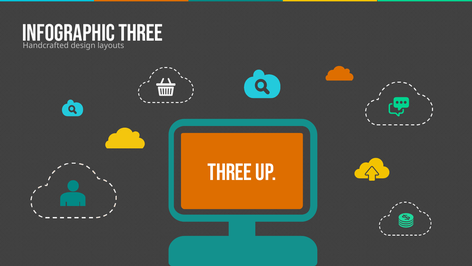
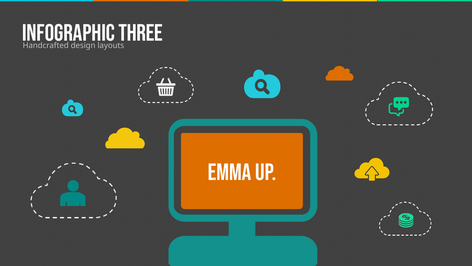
THREE at (230, 172): THREE -> EMMA
